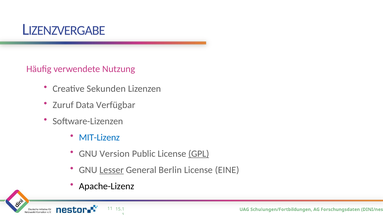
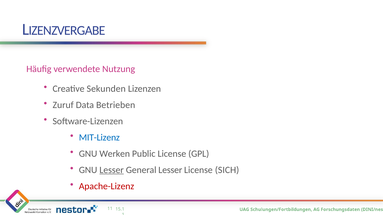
Verfügbar: Verfügbar -> Betrieben
Version: Version -> Werken
GPL underline: present -> none
General Berlin: Berlin -> Lesser
EINE: EINE -> SICH
Apache-Lizenz colour: black -> red
